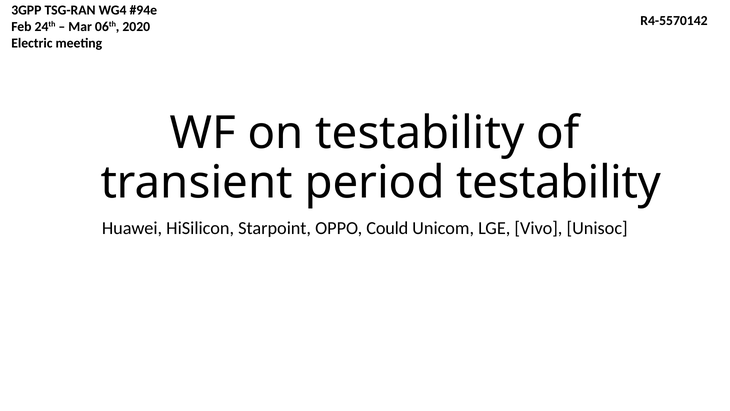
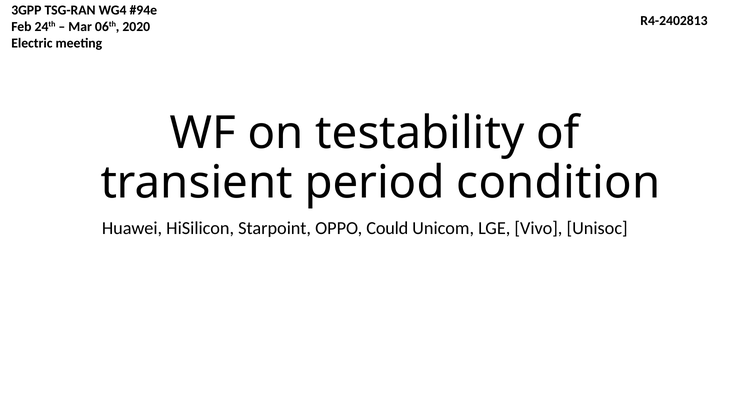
R4-5570142: R4-5570142 -> R4-2402813
period testability: testability -> condition
